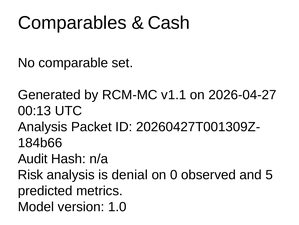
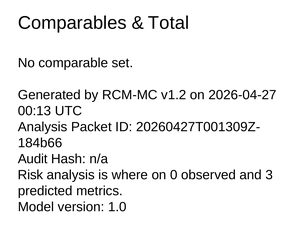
Cash: Cash -> Total
v1.1: v1.1 -> v1.2
denial: denial -> where
5: 5 -> 3
